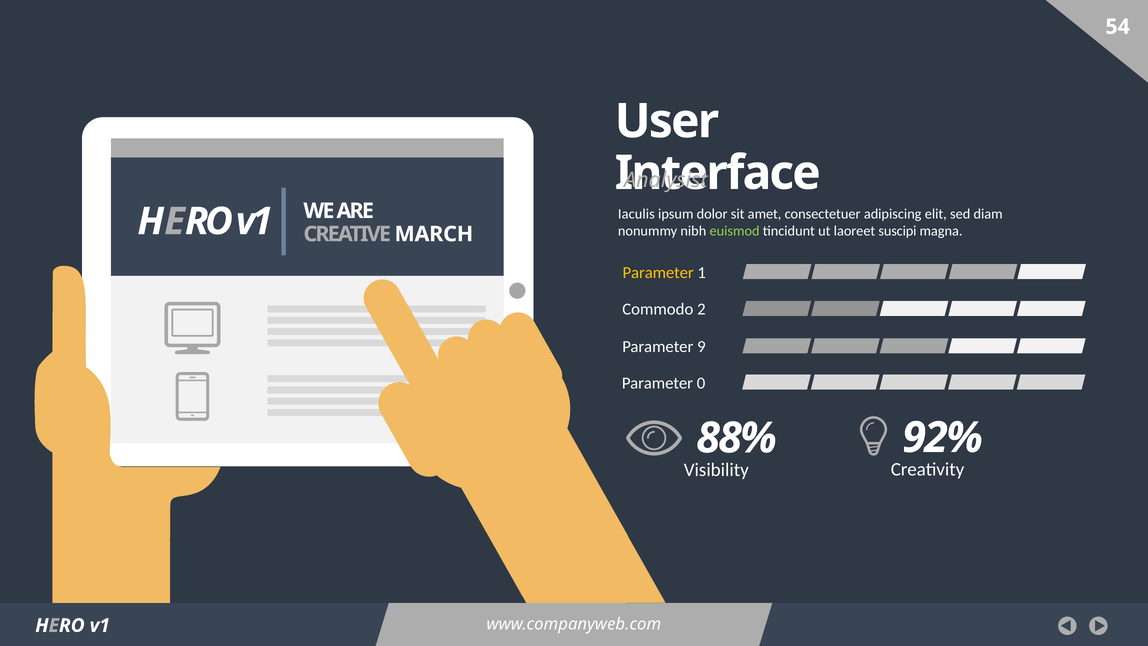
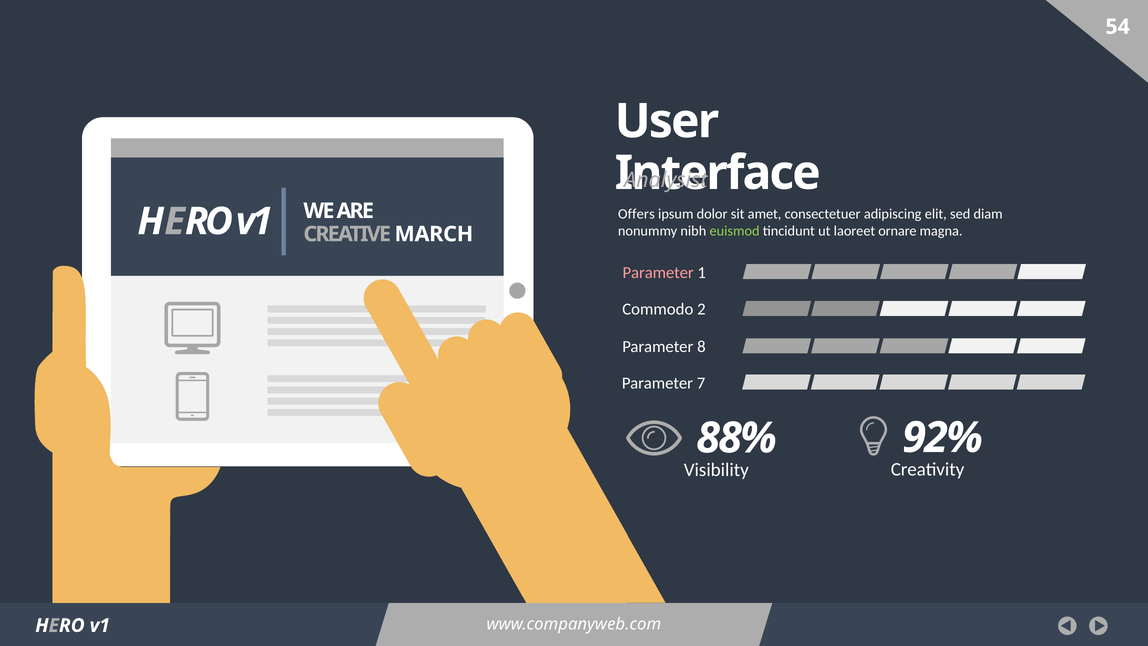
Iaculis: Iaculis -> Offers
suscipi: suscipi -> ornare
Parameter at (658, 272) colour: yellow -> pink
9: 9 -> 8
0: 0 -> 7
